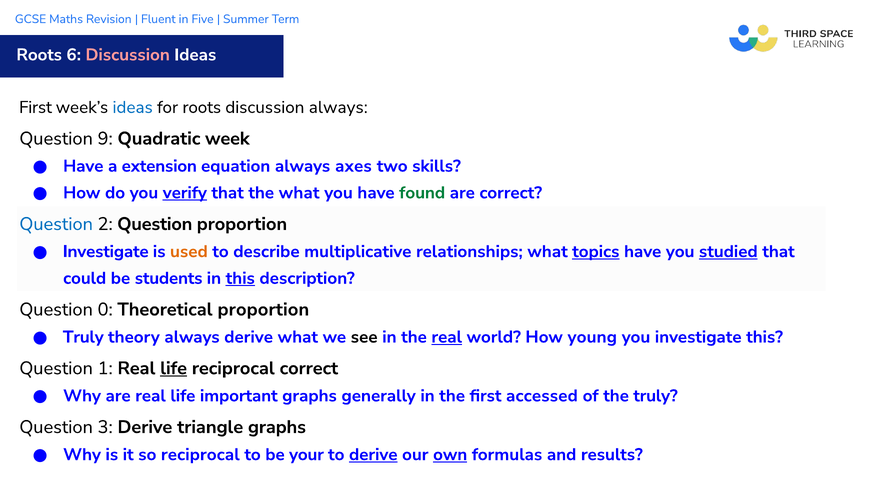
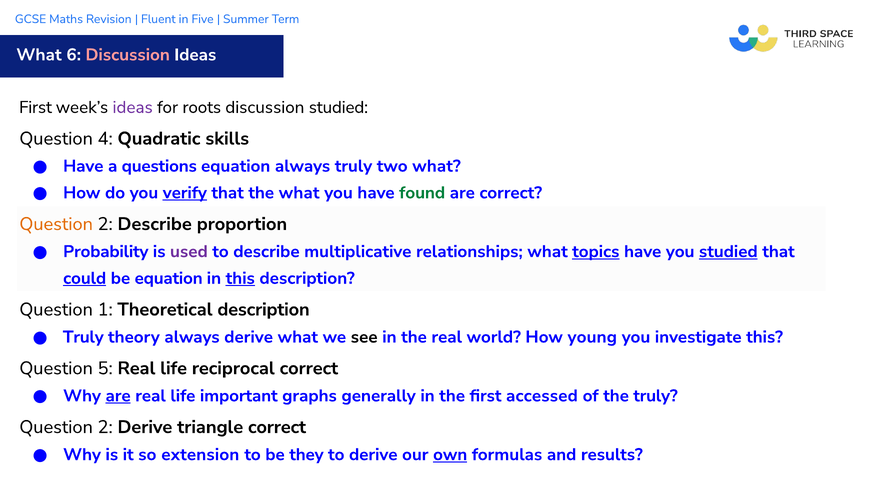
Roots at (39, 55): Roots -> What
ideas at (133, 107) colour: blue -> purple
discussion always: always -> studied
9: 9 -> 4
week: week -> skills
extension: extension -> questions
always axes: axes -> truly
two skills: skills -> what
Question at (56, 224) colour: blue -> orange
2 Question: Question -> Describe
Investigate at (106, 252): Investigate -> Probability
used colour: orange -> purple
could underline: none -> present
be students: students -> equation
0: 0 -> 1
Theoretical proportion: proportion -> description
real at (447, 337) underline: present -> none
1: 1 -> 5
life at (174, 368) underline: present -> none
are at (118, 396) underline: none -> present
3 at (105, 427): 3 -> 2
triangle graphs: graphs -> correct
so reciprocal: reciprocal -> extension
your: your -> they
derive at (373, 455) underline: present -> none
